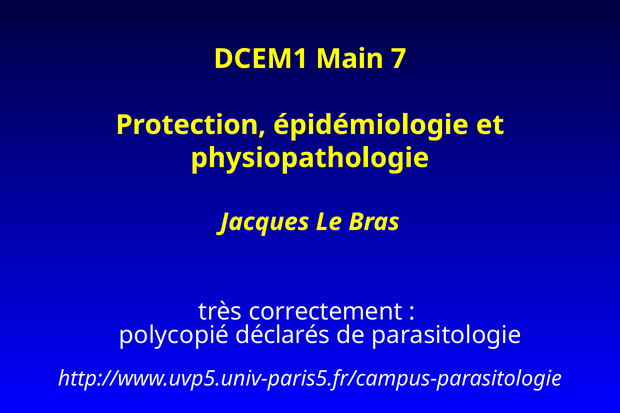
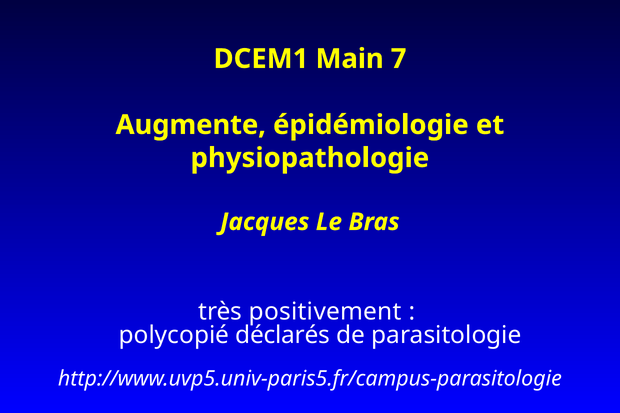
Protection: Protection -> Augmente
correctement: correctement -> positivement
